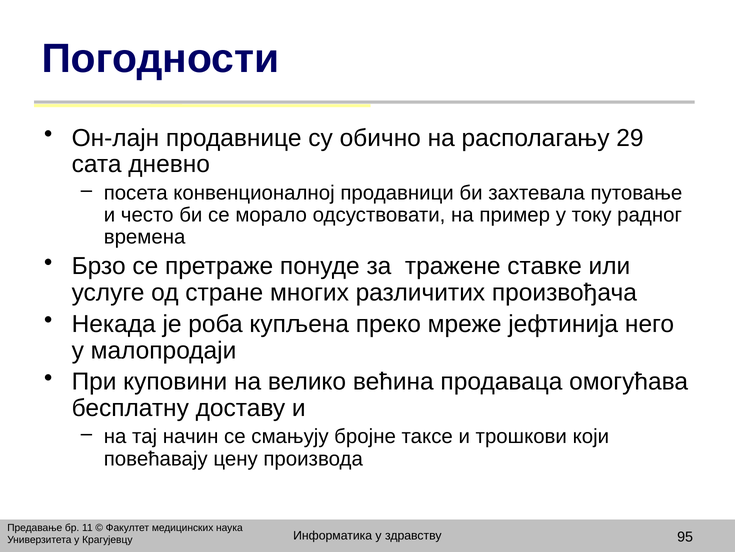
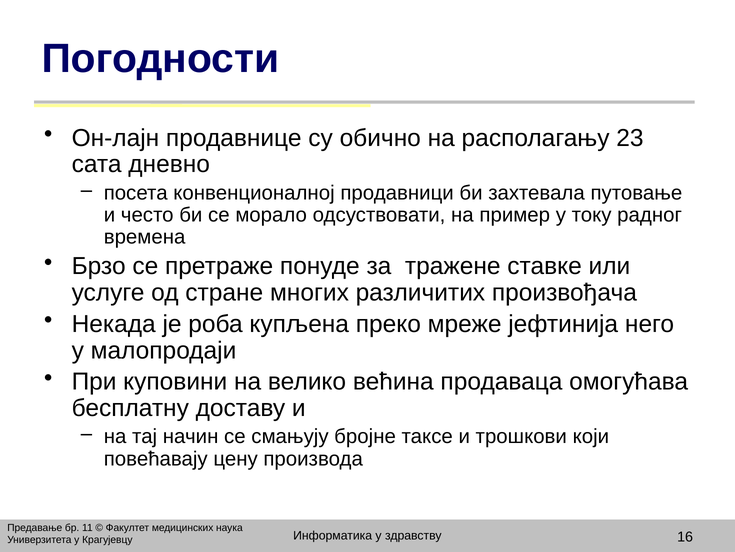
29: 29 -> 23
95: 95 -> 16
